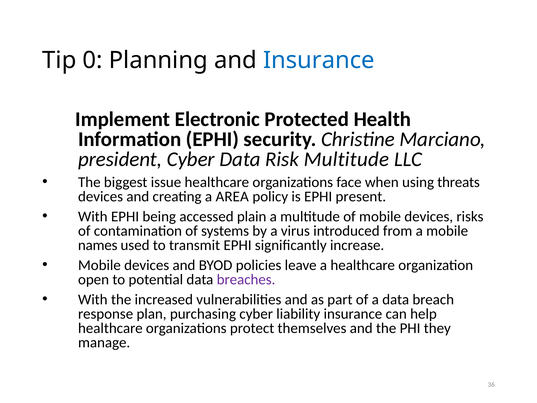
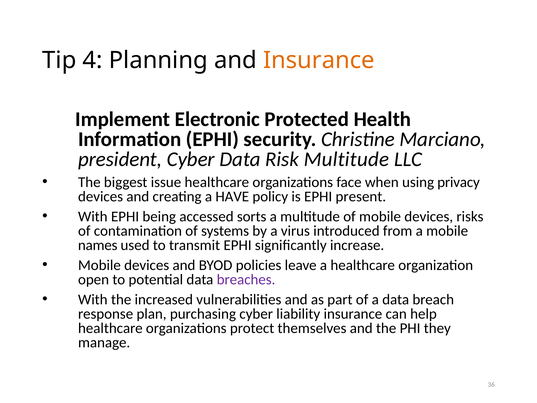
0: 0 -> 4
Insurance at (319, 60) colour: blue -> orange
threats: threats -> privacy
AREA: AREA -> HAVE
plain: plain -> sorts
